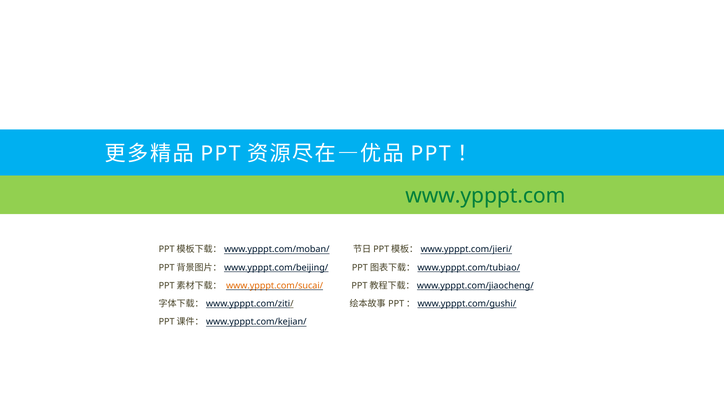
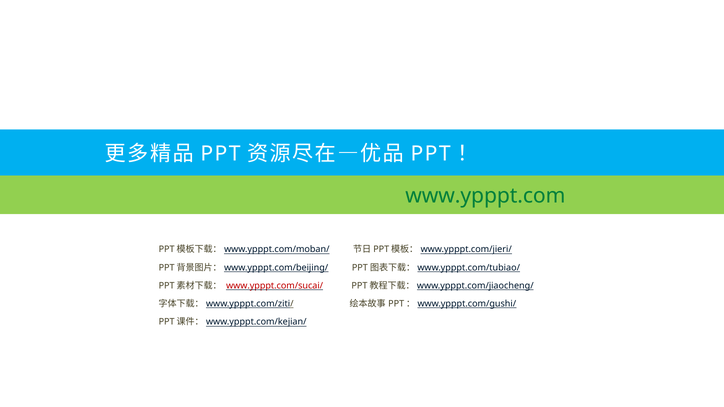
www.ypppt.com/sucai/ colour: orange -> red
